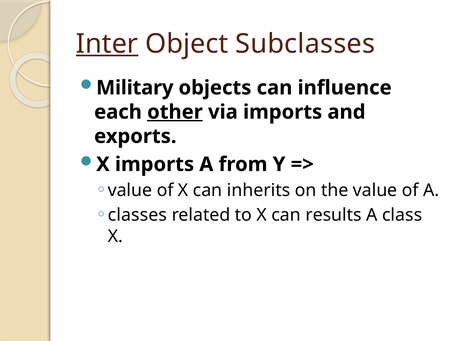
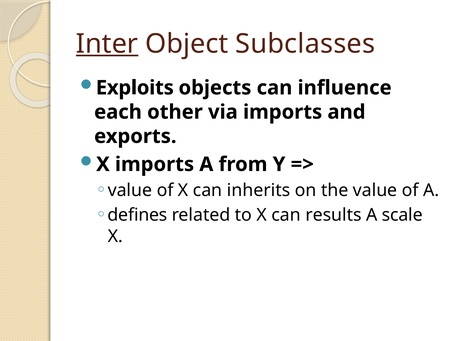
Military: Military -> Exploits
other underline: present -> none
classes: classes -> defines
class: class -> scale
